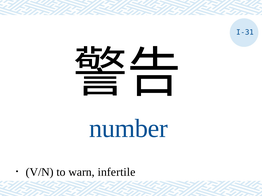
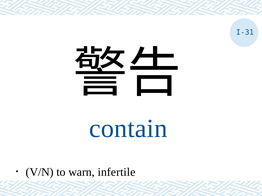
number: number -> contain
